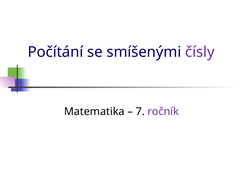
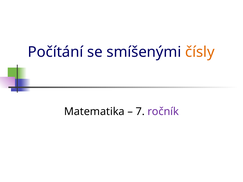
čísly colour: purple -> orange
